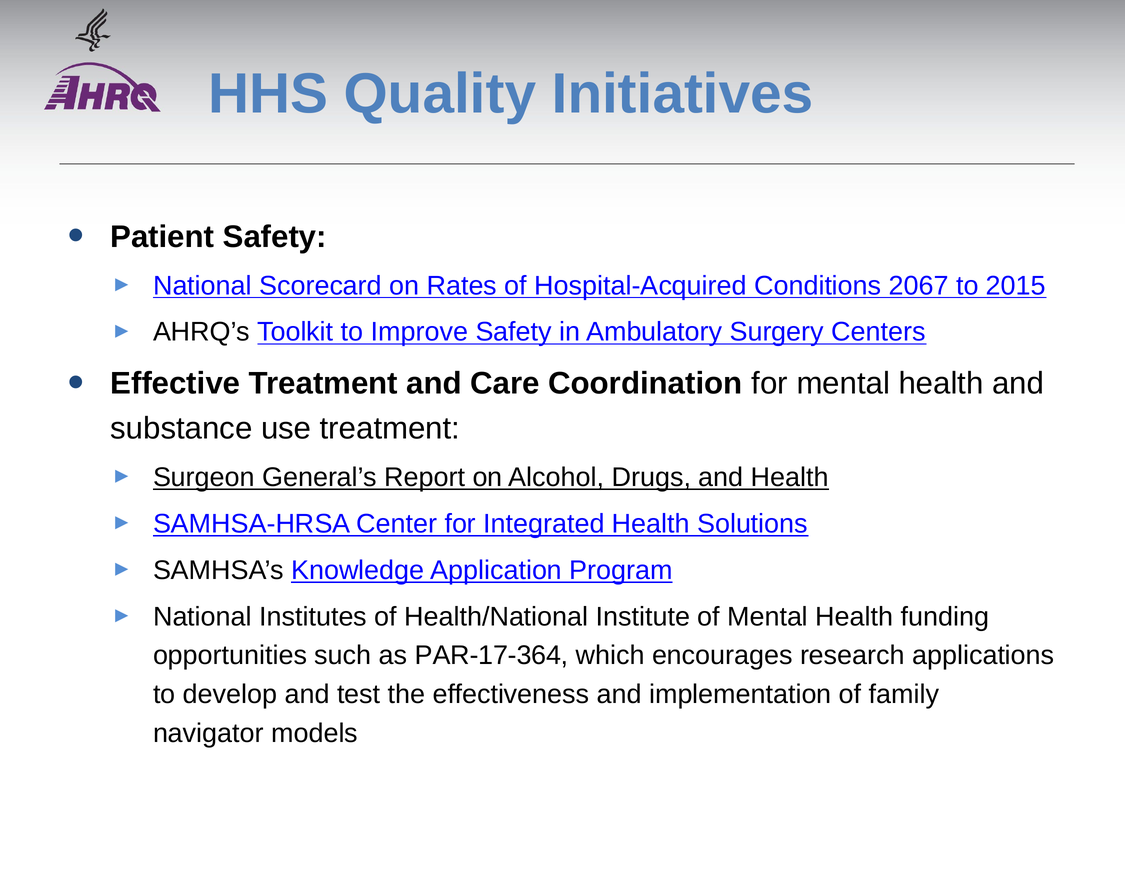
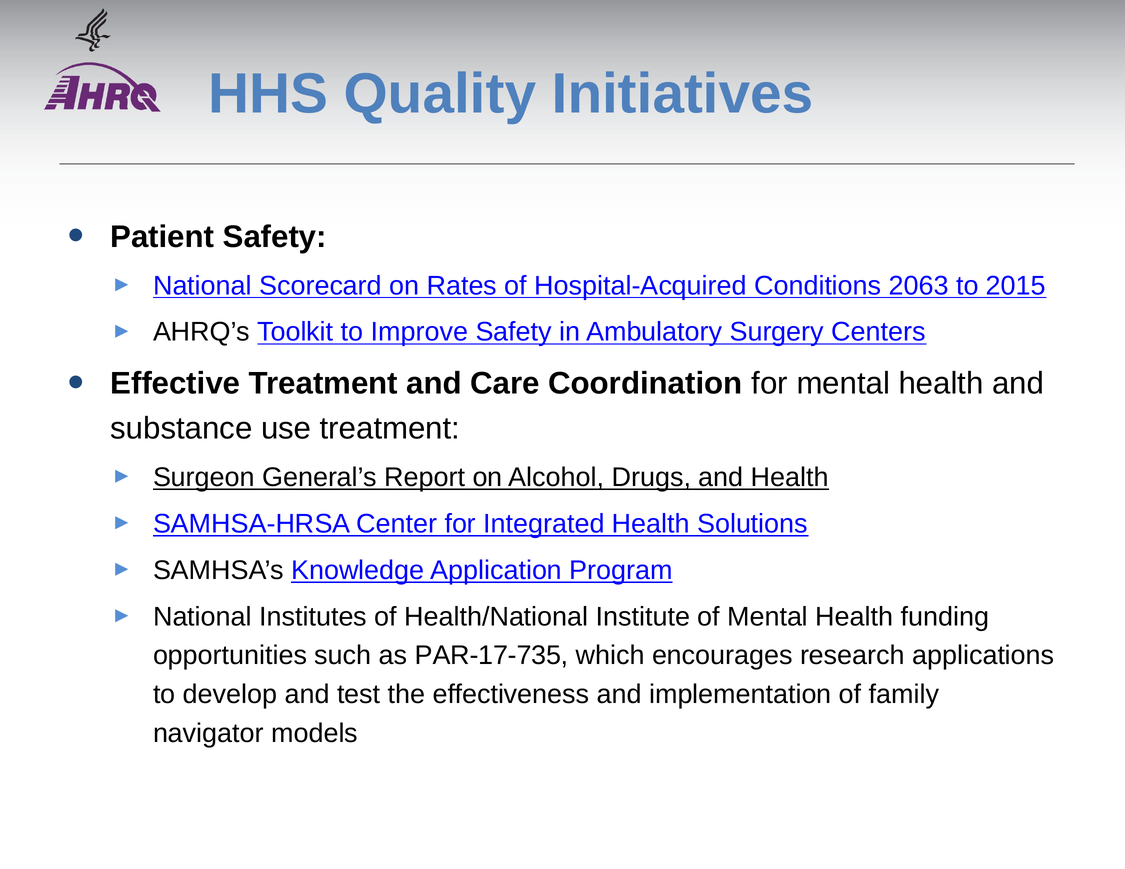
2067: 2067 -> 2063
PAR-17-364: PAR-17-364 -> PAR-17-735
